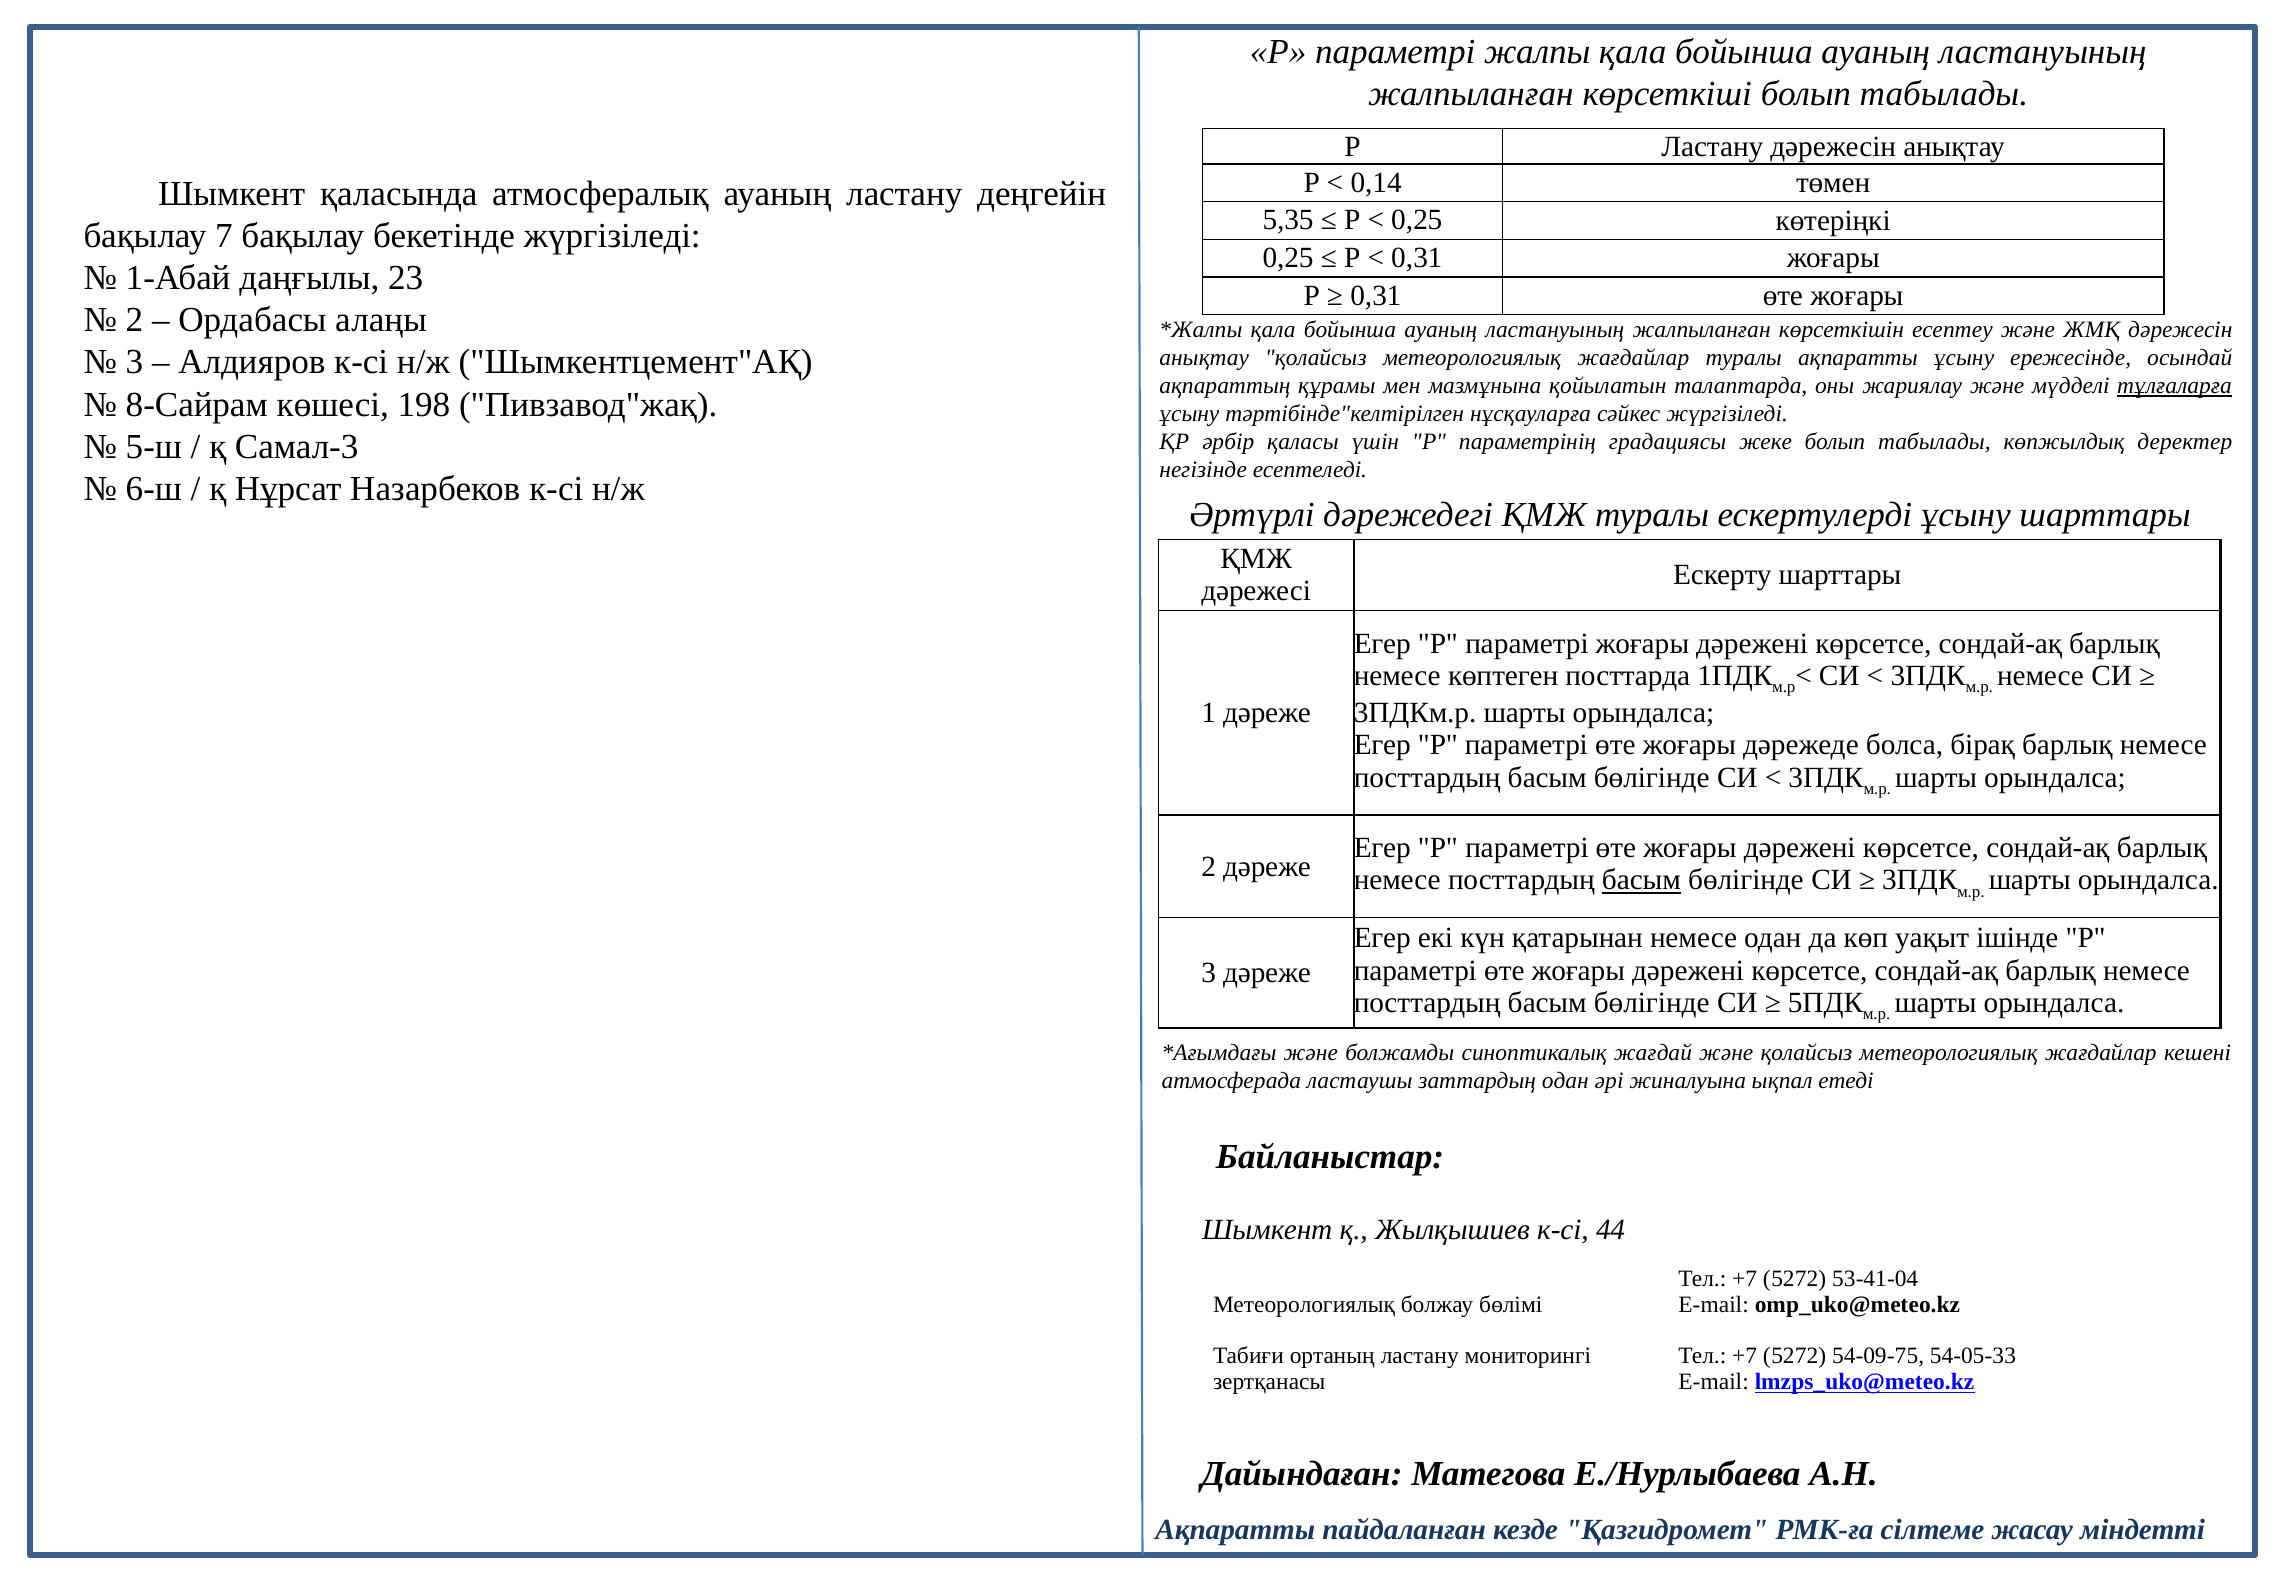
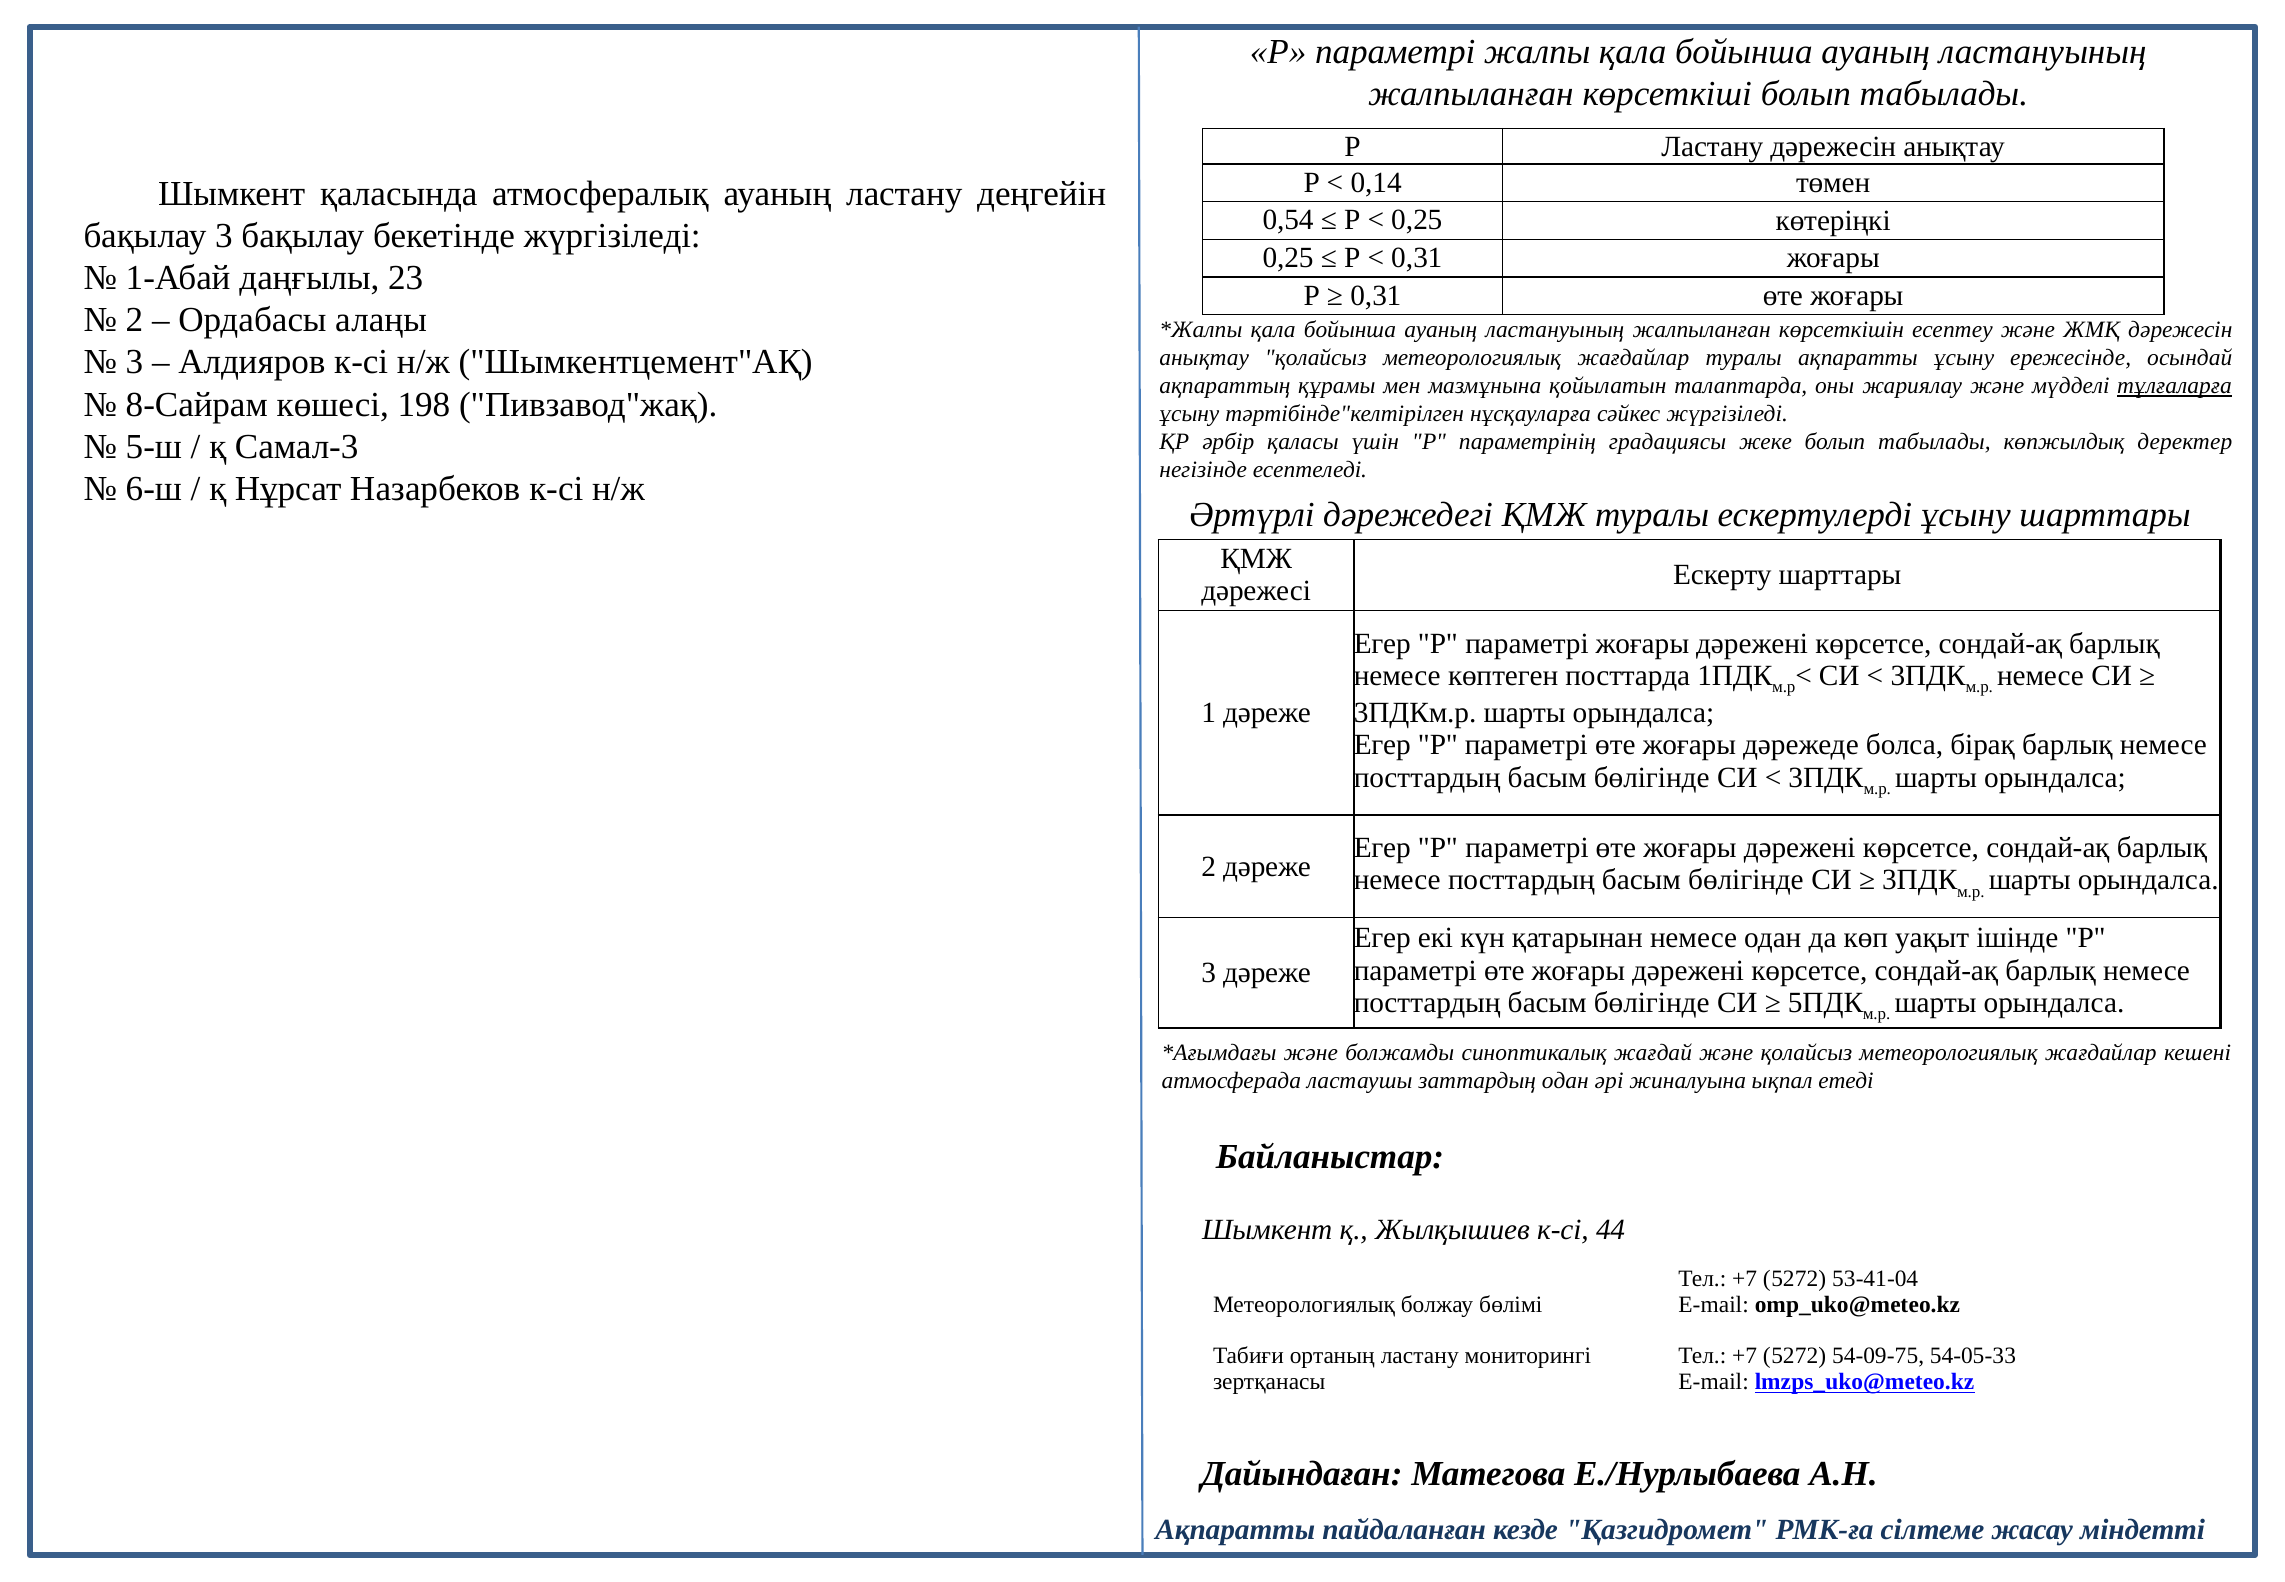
5,35: 5,35 -> 0,54
бақылау 7: 7 -> 3
басым at (1641, 880) underline: present -> none
